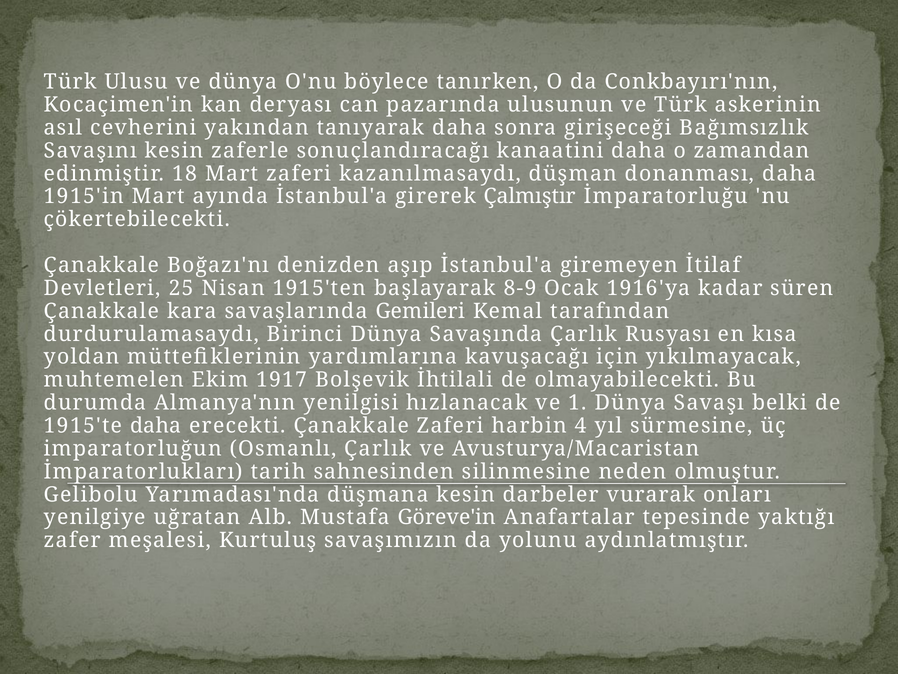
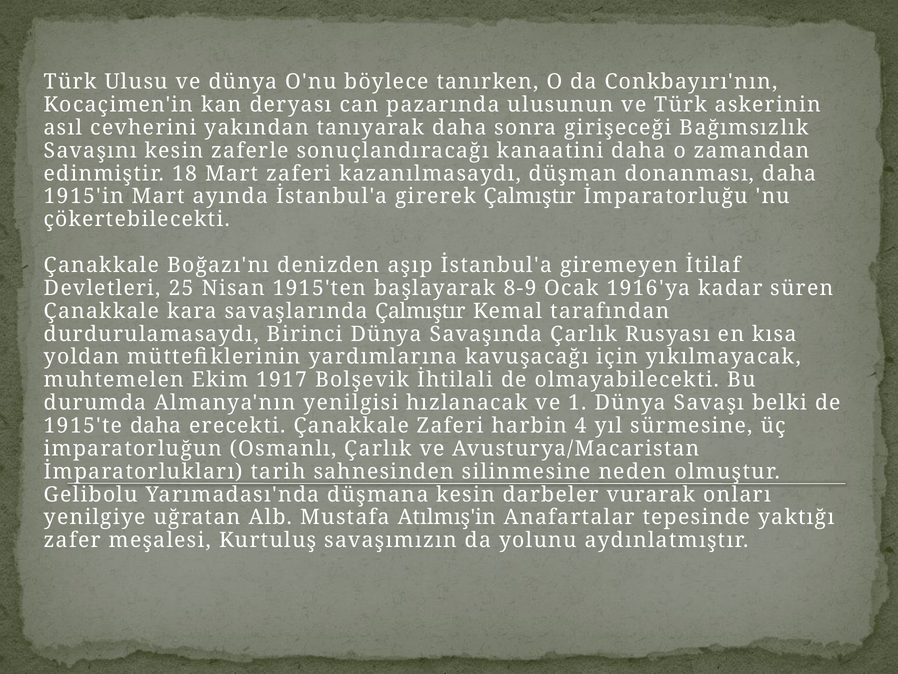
savaşlarında Gemileri: Gemileri -> Çalmıştır
Göreve'in: Göreve'in -> Atılmış'in
